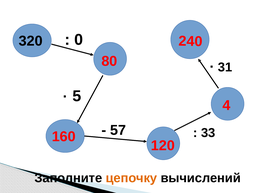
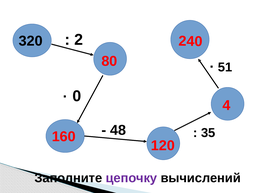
0: 0 -> 2
31: 31 -> 51
5: 5 -> 0
57: 57 -> 48
33: 33 -> 35
цепочку colour: orange -> purple
